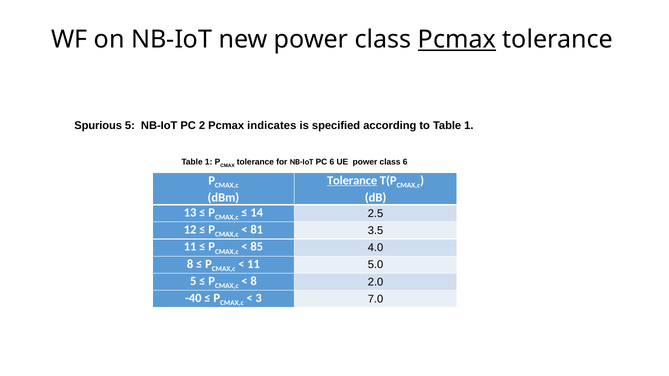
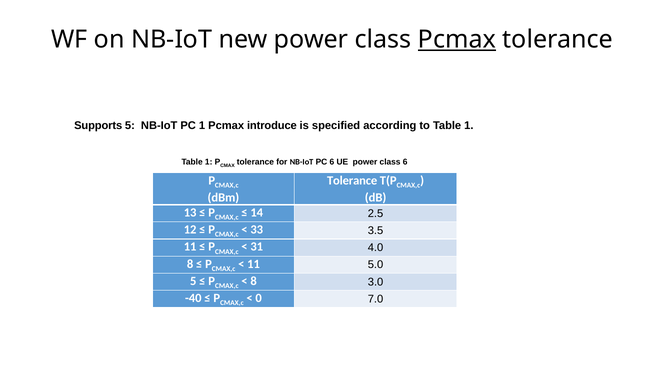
Spurious: Spurious -> Supports
PC 2: 2 -> 1
indicates: indicates -> introduce
Tolerance at (352, 181) underline: present -> none
81: 81 -> 33
85: 85 -> 31
2.0: 2.0 -> 3.0
3: 3 -> 0
